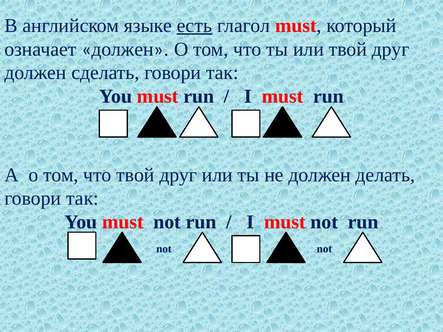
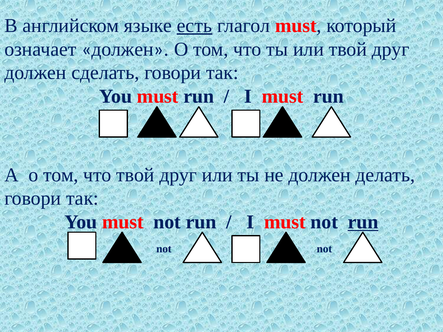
run at (363, 222) underline: none -> present
